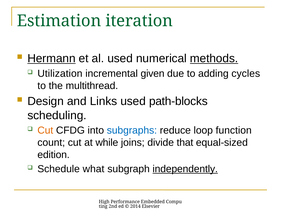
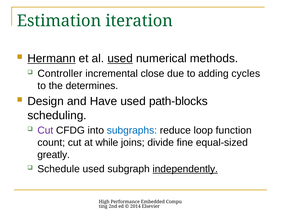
used at (120, 58) underline: none -> present
methods underline: present -> none
Utilization: Utilization -> Controller
given: given -> close
multithread: multithread -> determines
Links: Links -> Have
Cut at (45, 130) colour: orange -> purple
that: that -> fine
edition: edition -> greatly
Schedule what: what -> used
